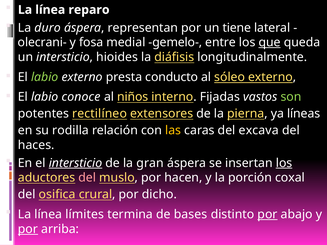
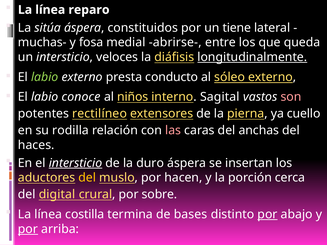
duro: duro -> sitúa
representan: representan -> constituidos
olecrani-: olecrani- -> muchas-
gemelo-: gemelo- -> abrirse-
que underline: present -> none
hioides: hioides -> veloces
longitudinalmente underline: none -> present
Fijadas: Fijadas -> Sagital
son colour: light green -> pink
líneas: líneas -> cuello
las colour: yellow -> pink
excava: excava -> anchas
gran: gran -> duro
los at (284, 163) underline: present -> none
del at (87, 178) colour: pink -> yellow
coxal: coxal -> cerca
osifica: osifica -> digital
dicho: dicho -> sobre
límites: límites -> costilla
